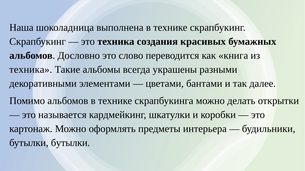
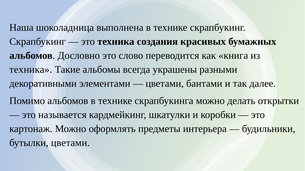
бутылки бутылки: бутылки -> цветами
